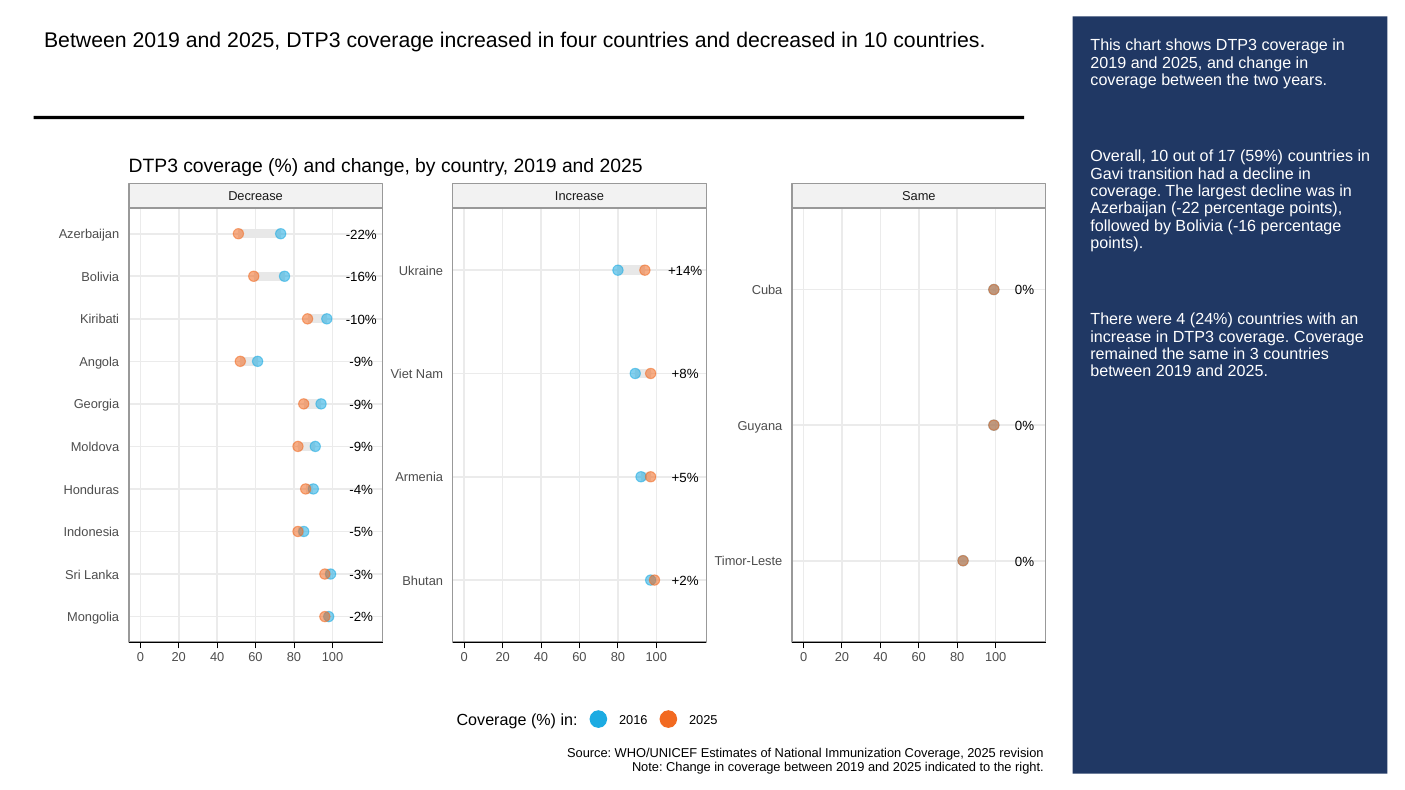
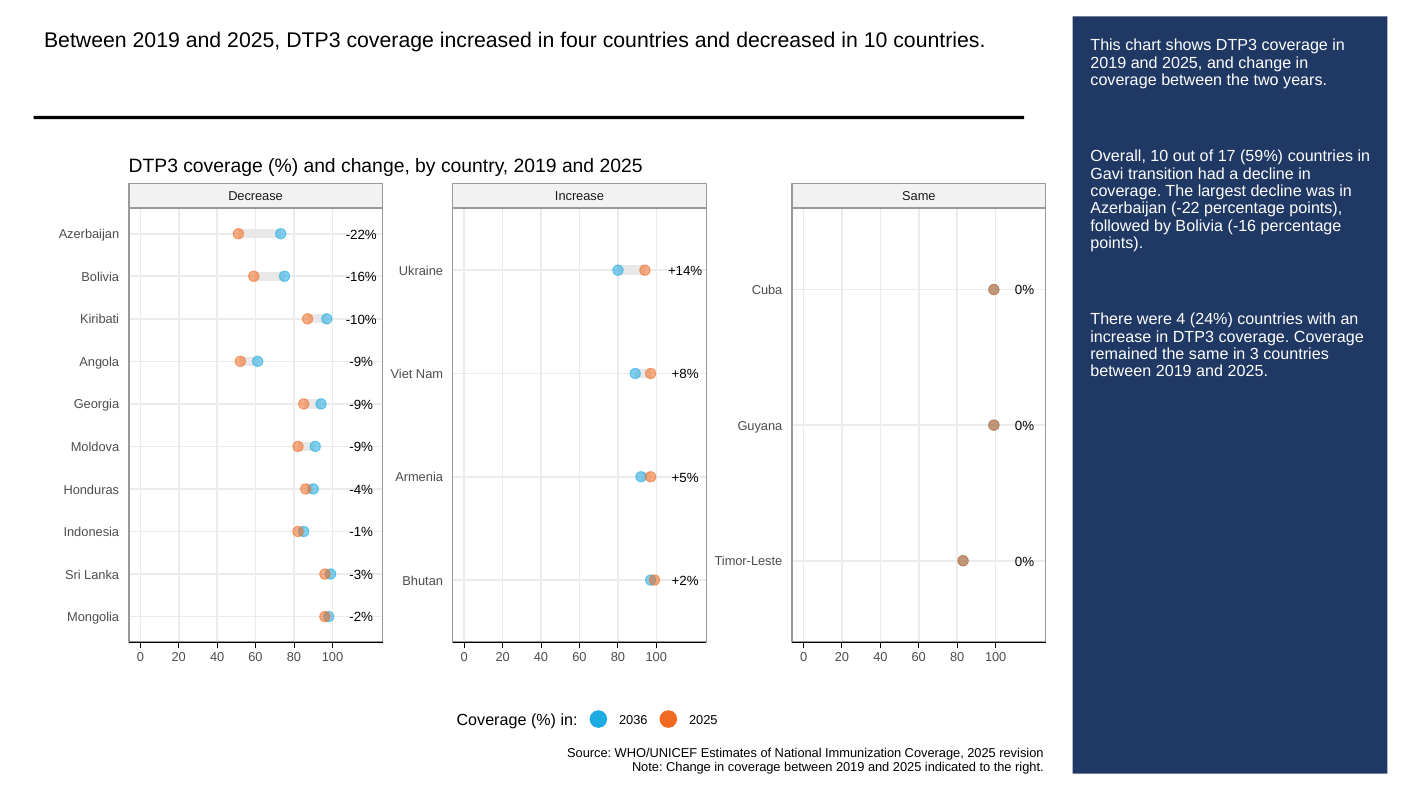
-5%: -5% -> -1%
2016: 2016 -> 2036
